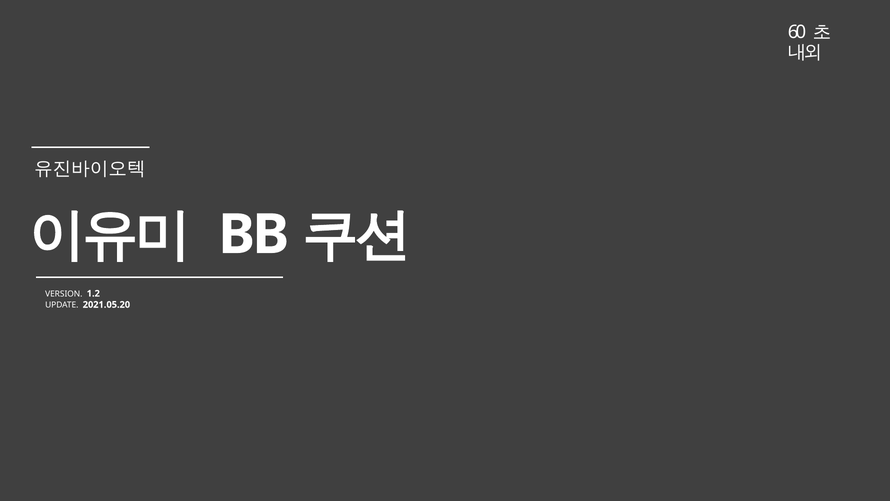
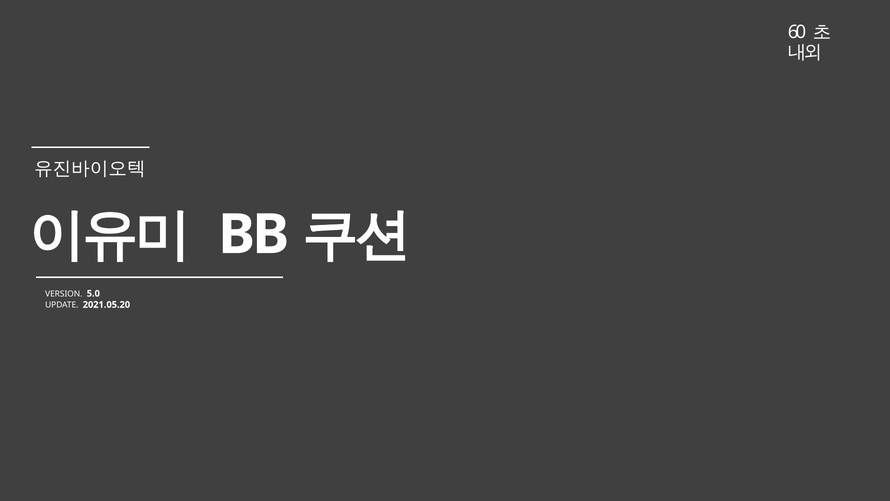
1.2: 1.2 -> 5.0
